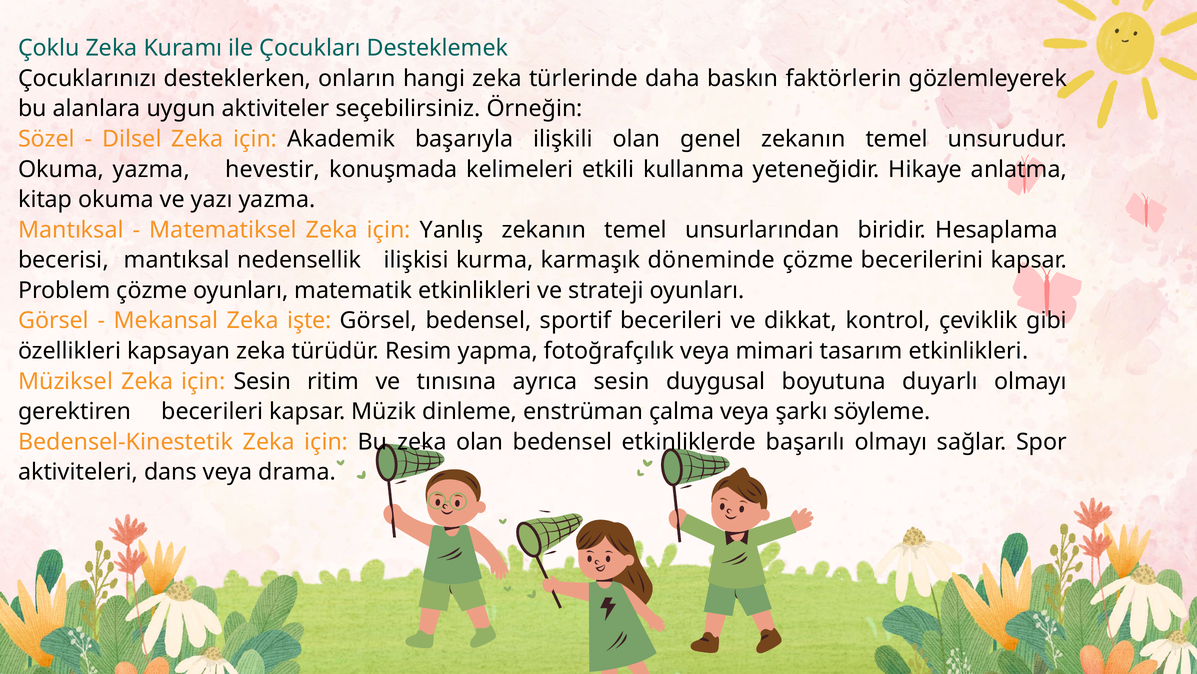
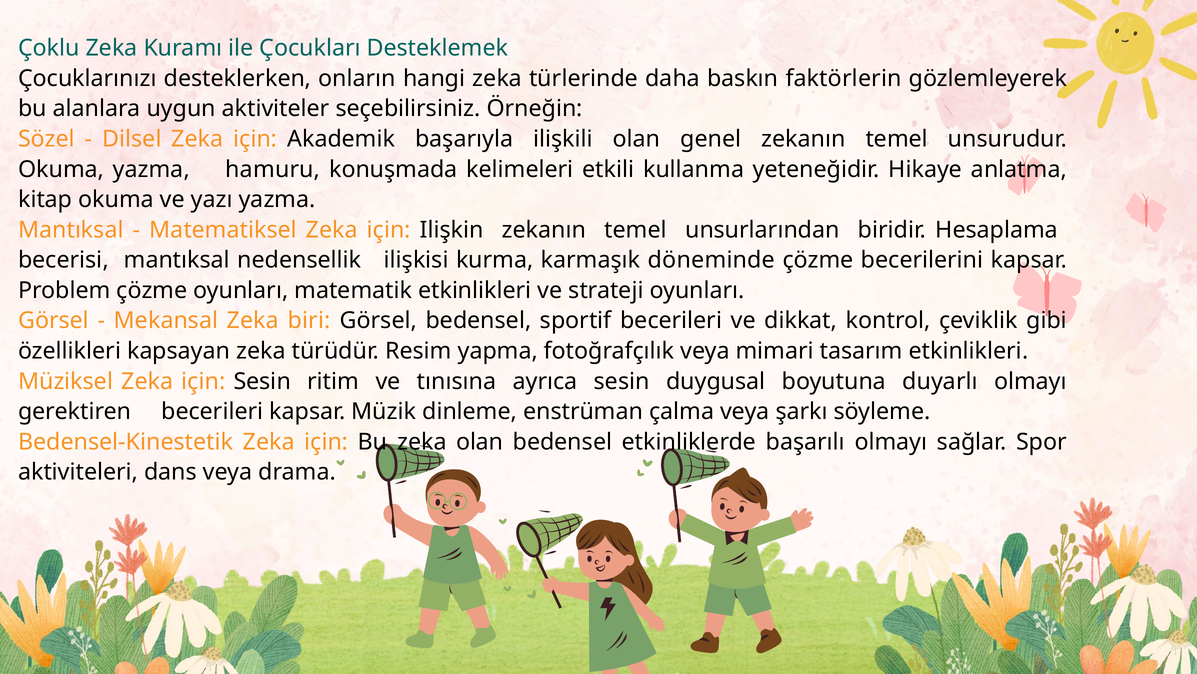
hevestir: hevestir -> hamuru
Yanlış: Yanlış -> Ilişkin
işte: işte -> biri
